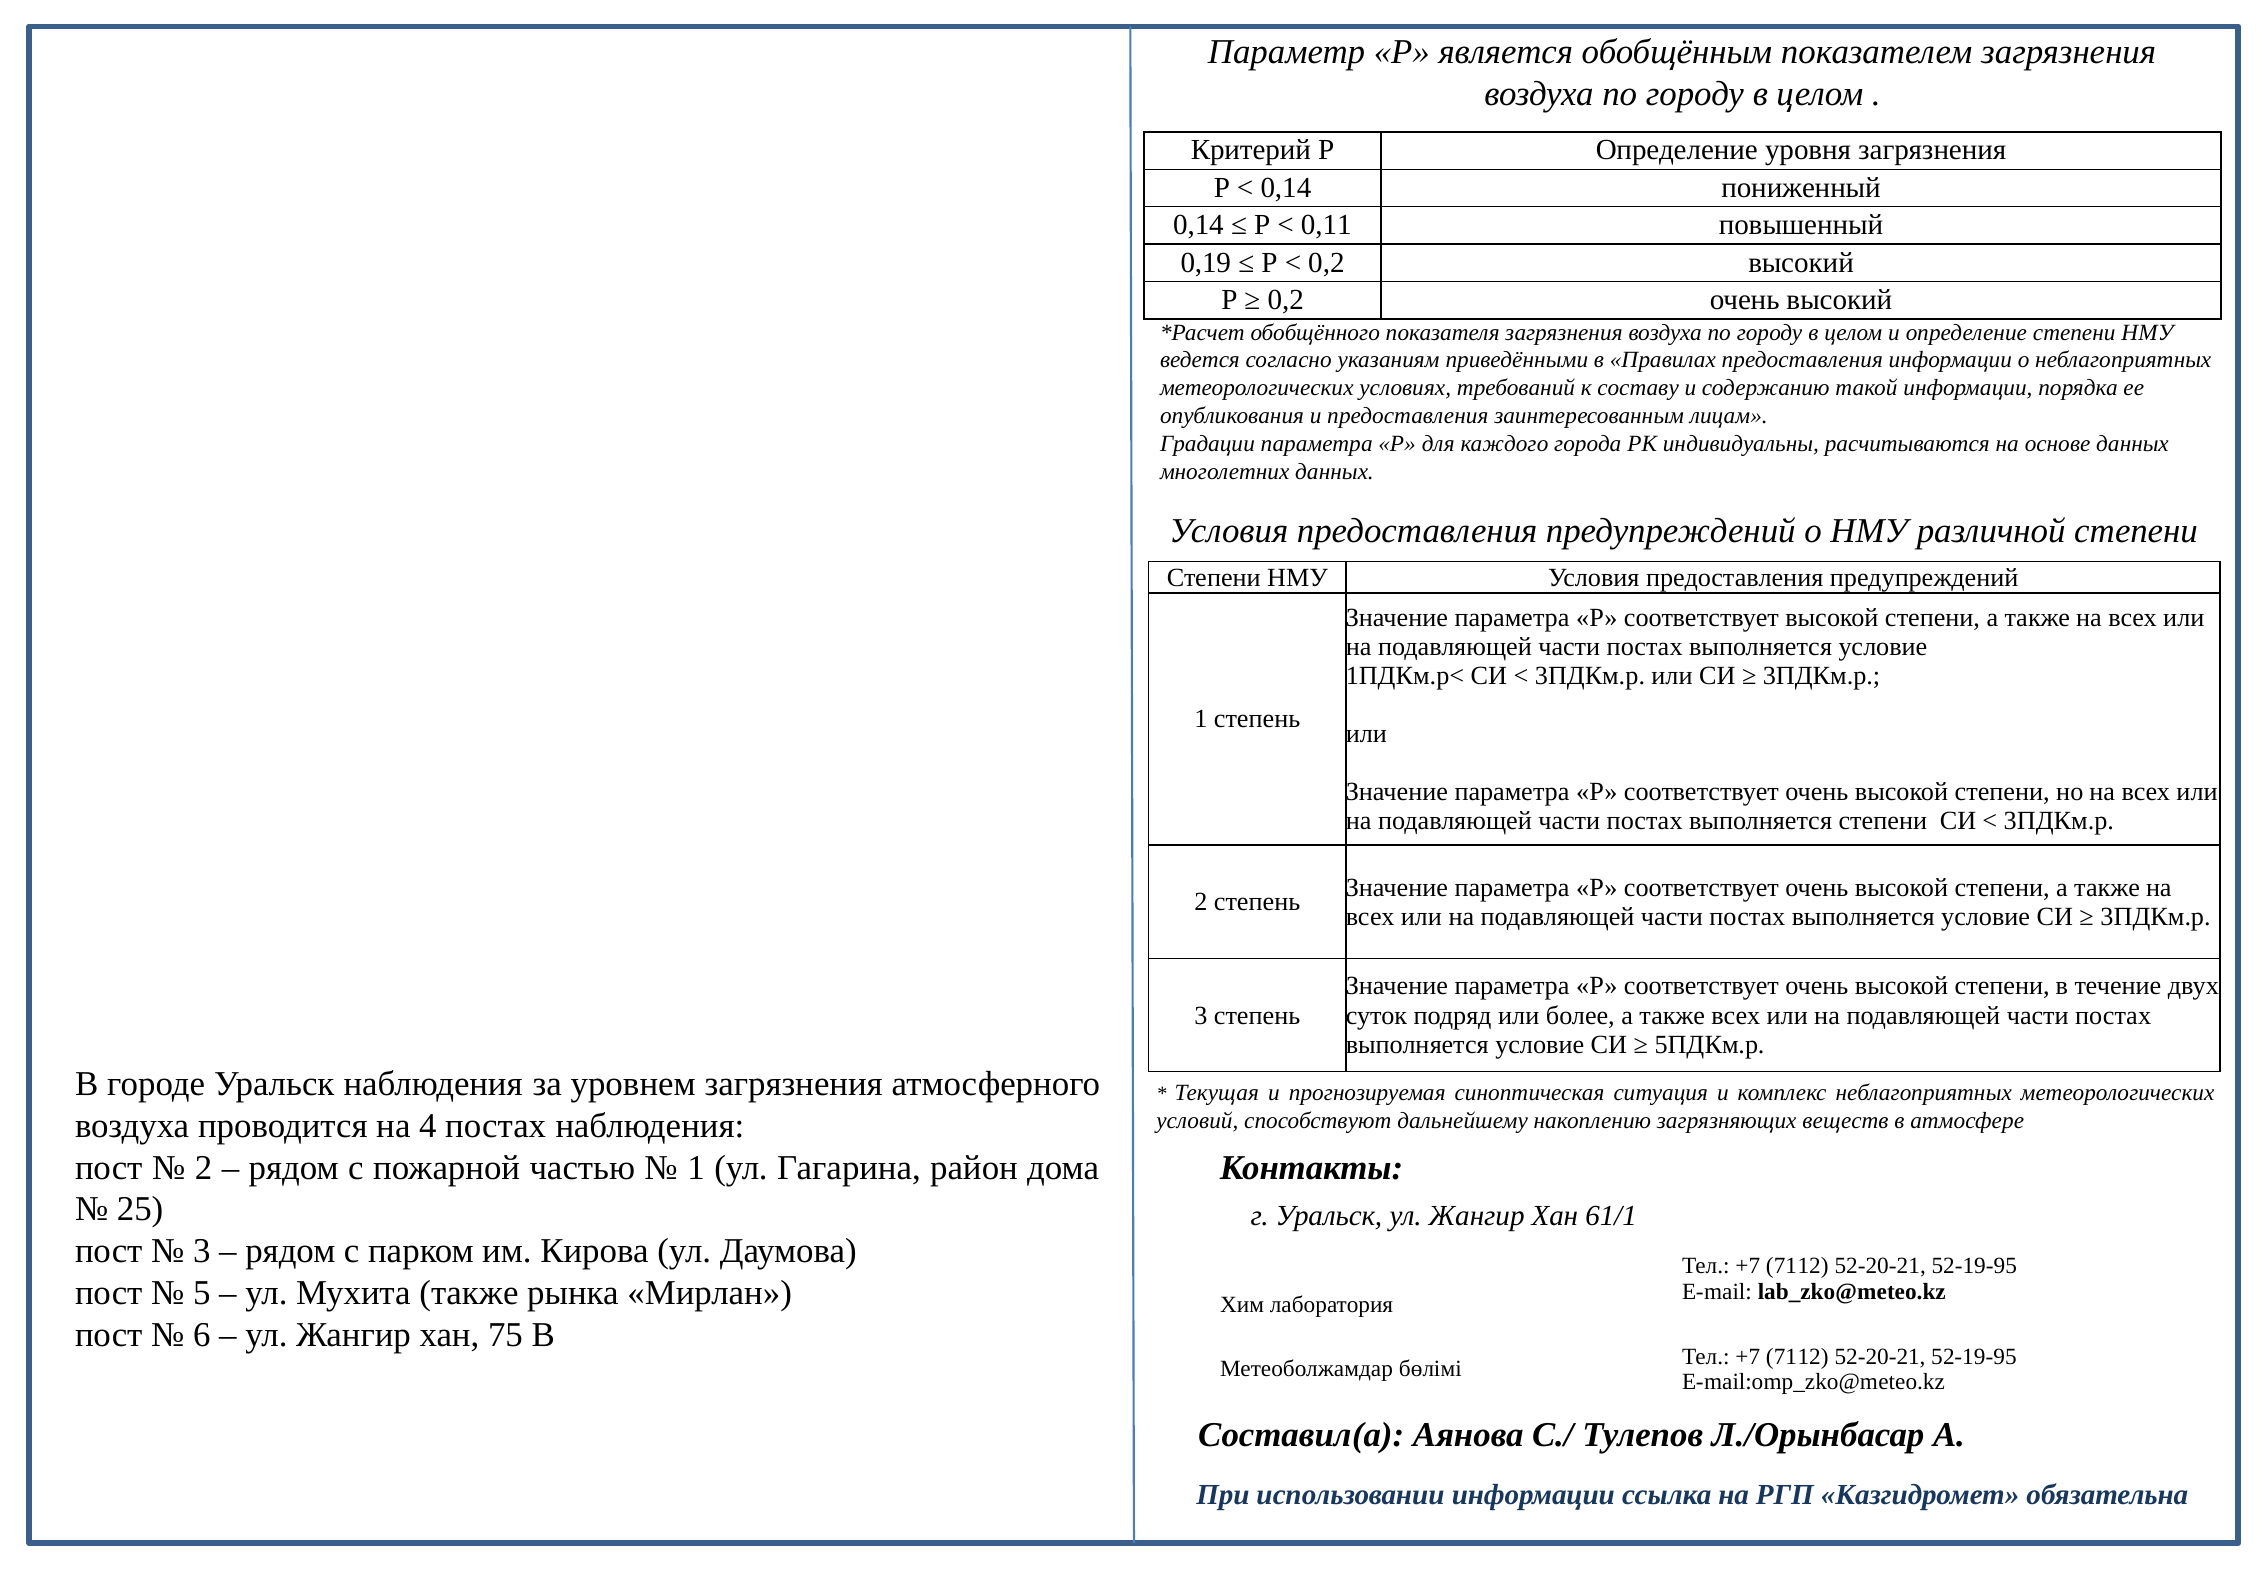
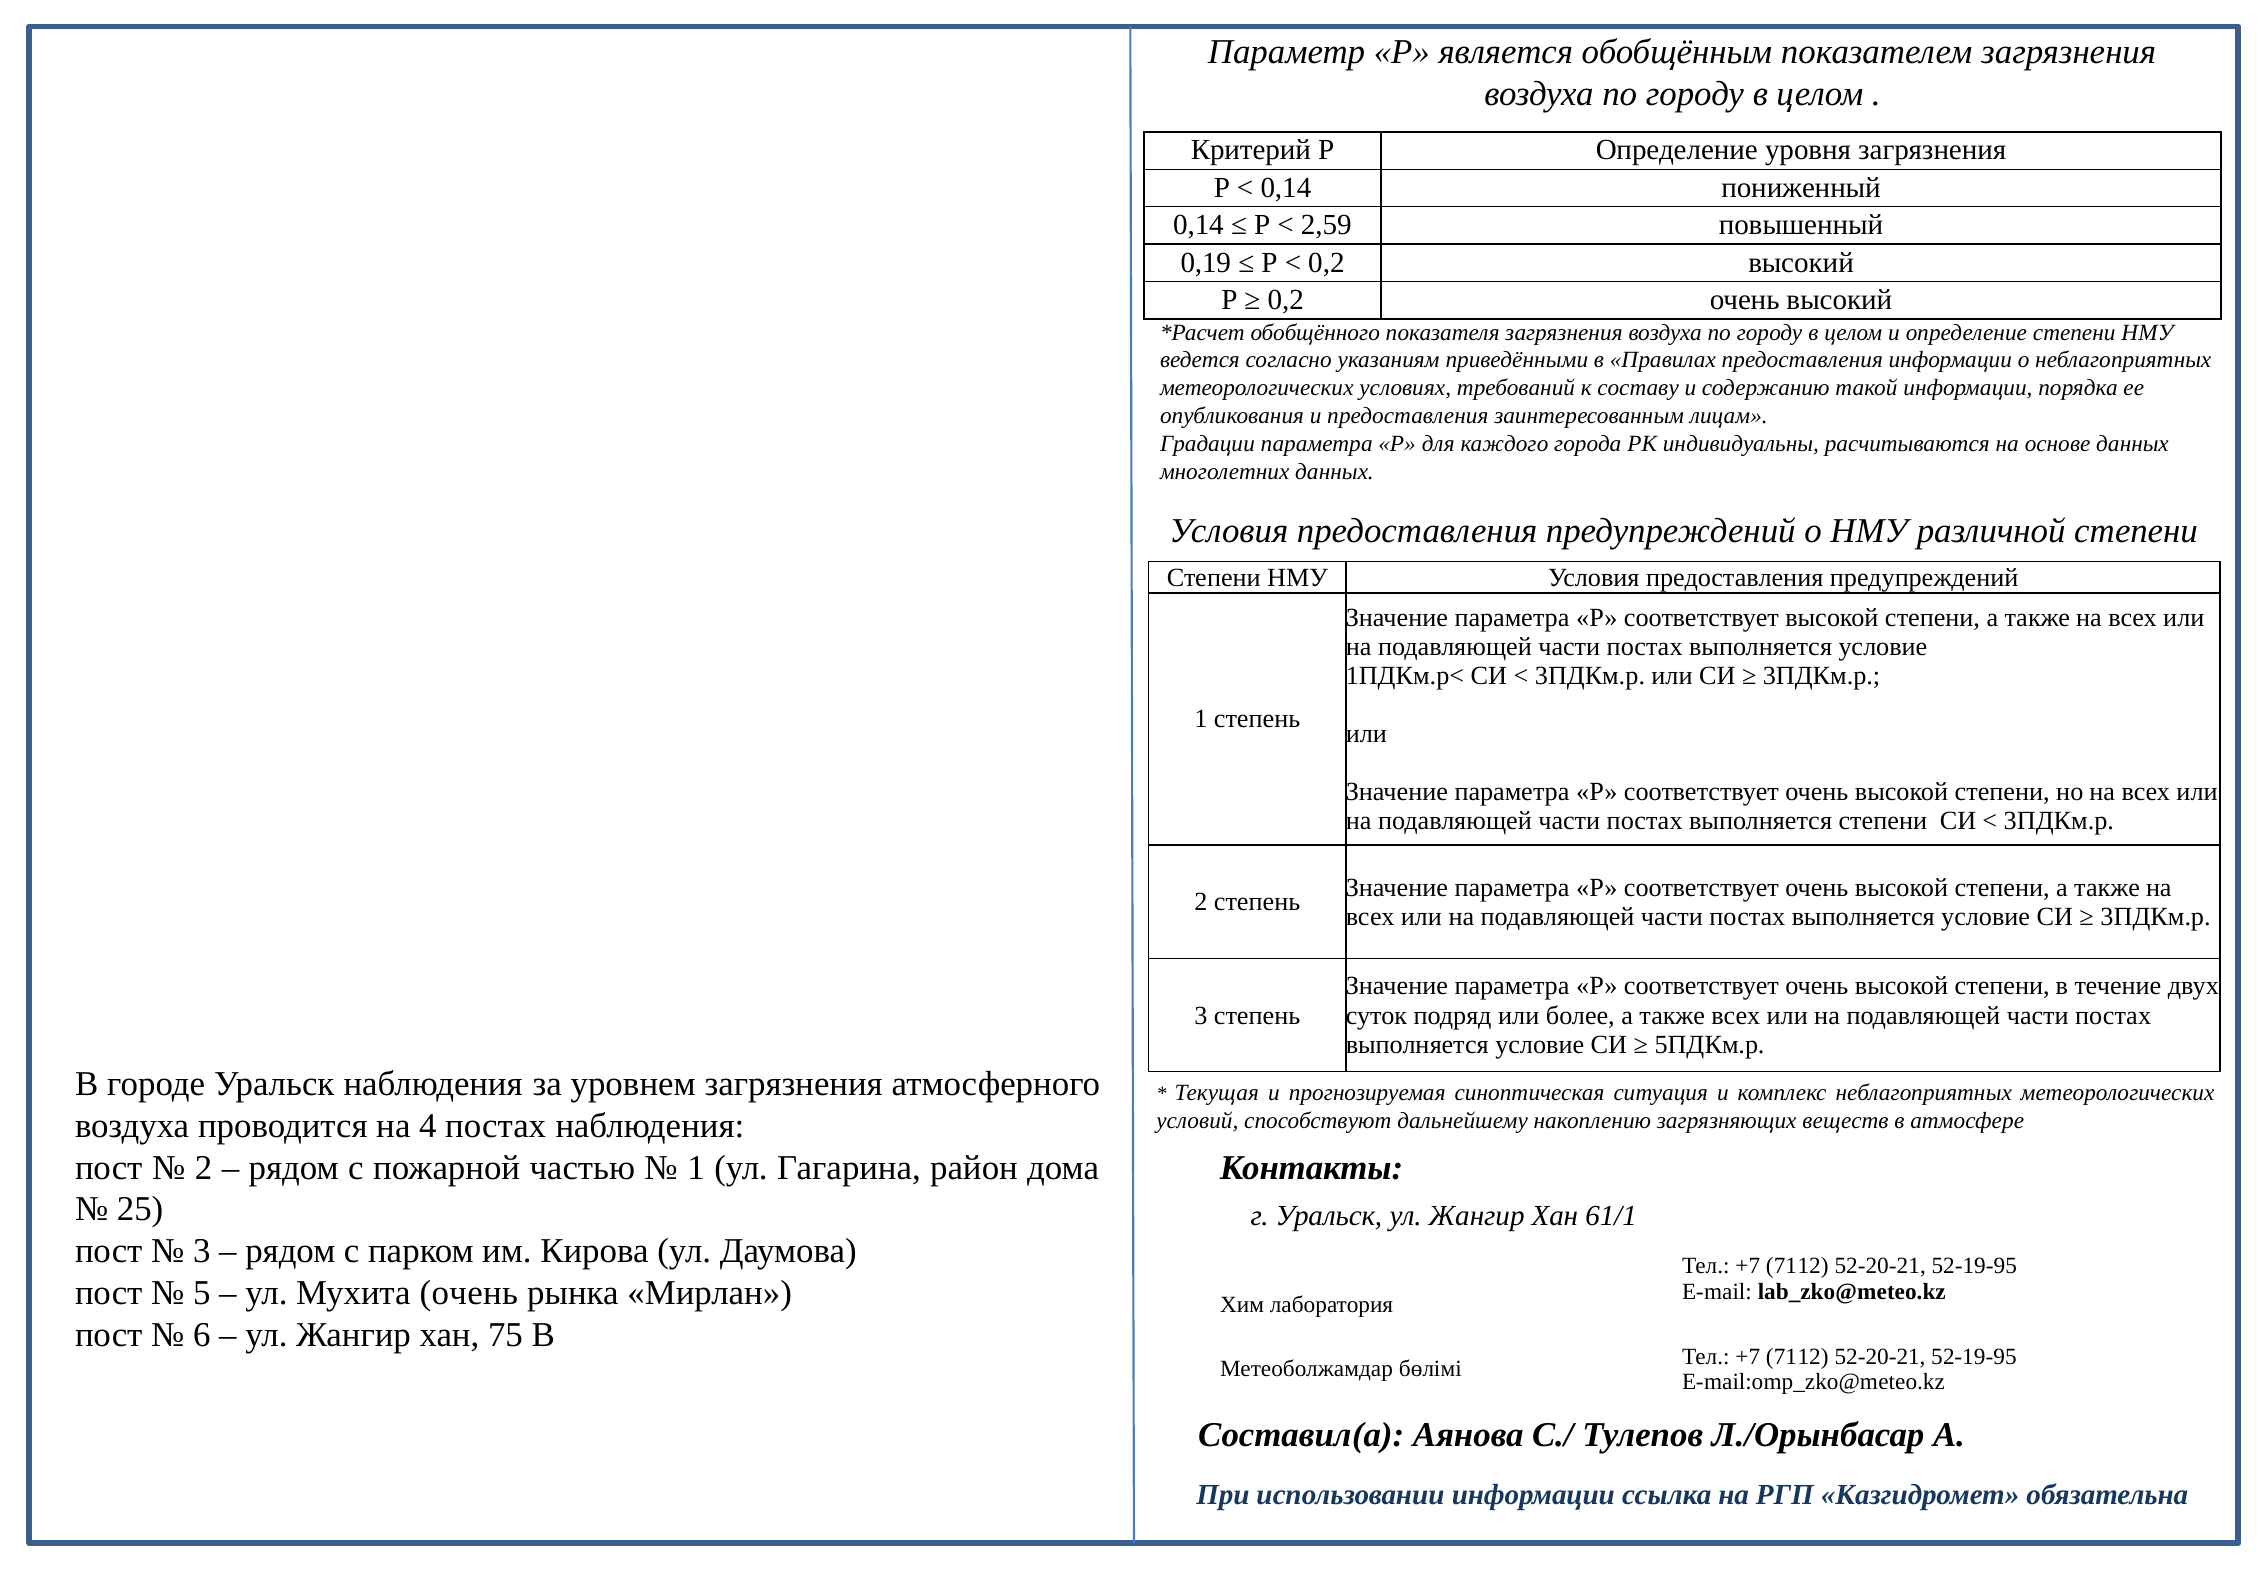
0,11: 0,11 -> 2,59
Мухита также: также -> очень
